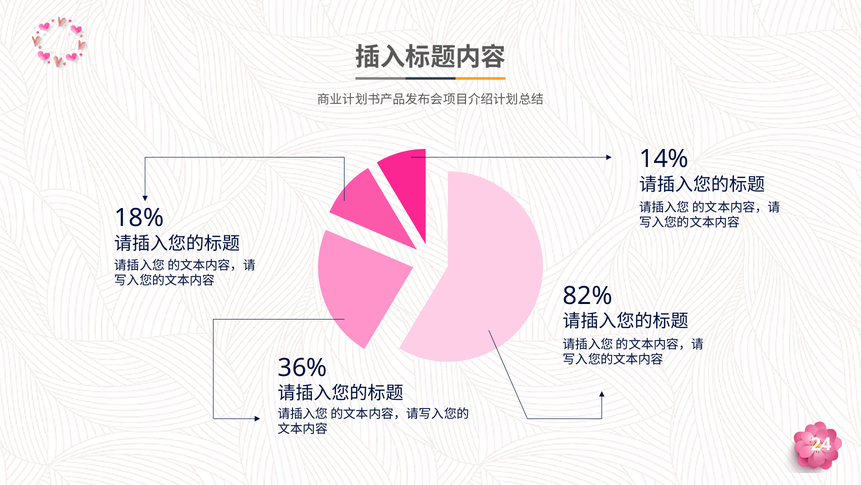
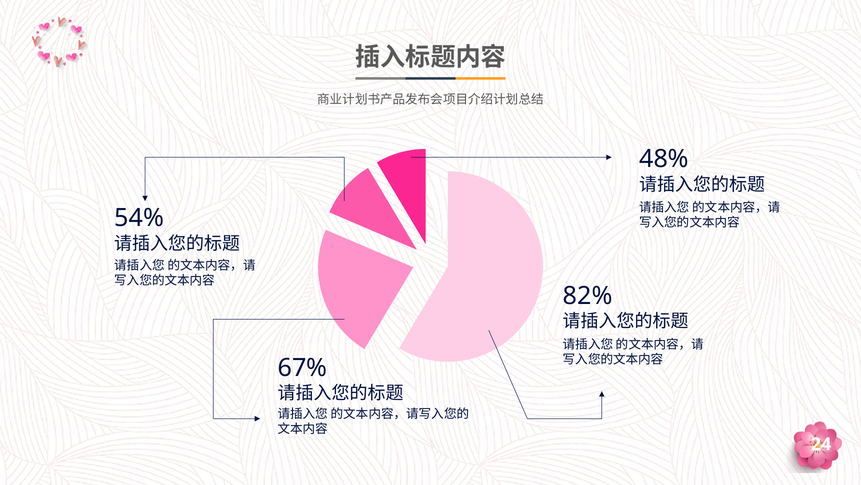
14%: 14% -> 48%
18%: 18% -> 54%
36%: 36% -> 67%
